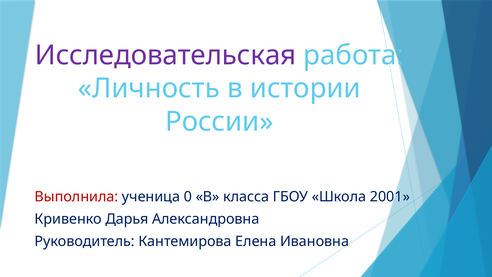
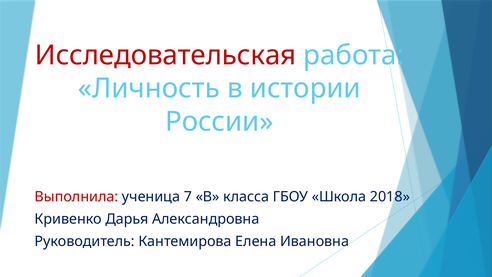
Исследовательская colour: purple -> red
0: 0 -> 7
2001: 2001 -> 2018
